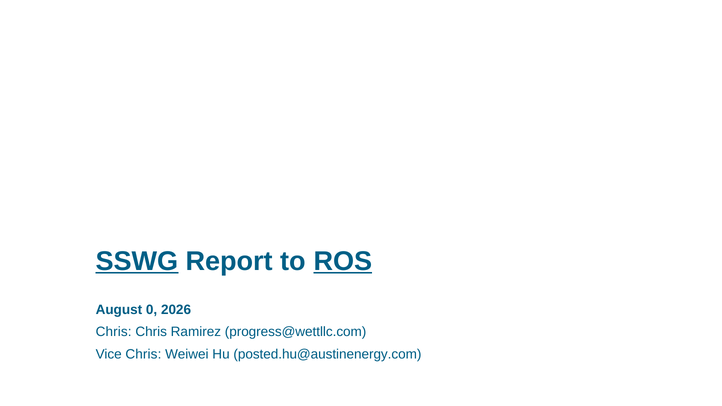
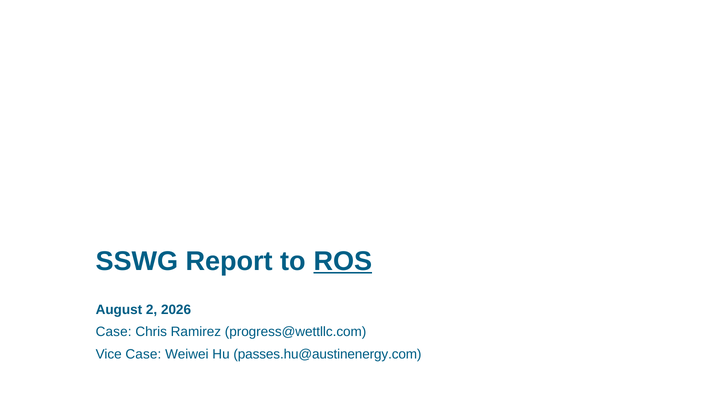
SSWG underline: present -> none
0: 0 -> 2
Chris at (114, 332): Chris -> Case
Vice Chris: Chris -> Case
posted.hu@austinenergy.com: posted.hu@austinenergy.com -> passes.hu@austinenergy.com
